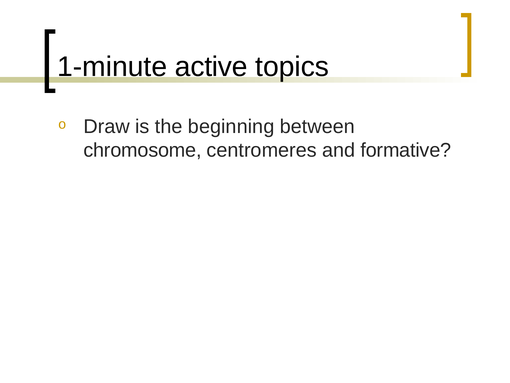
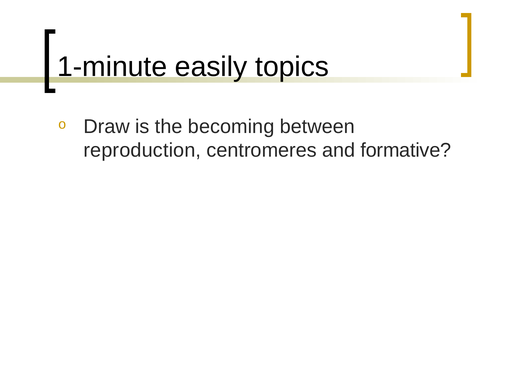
active: active -> easily
beginning: beginning -> becoming
chromosome: chromosome -> reproduction
